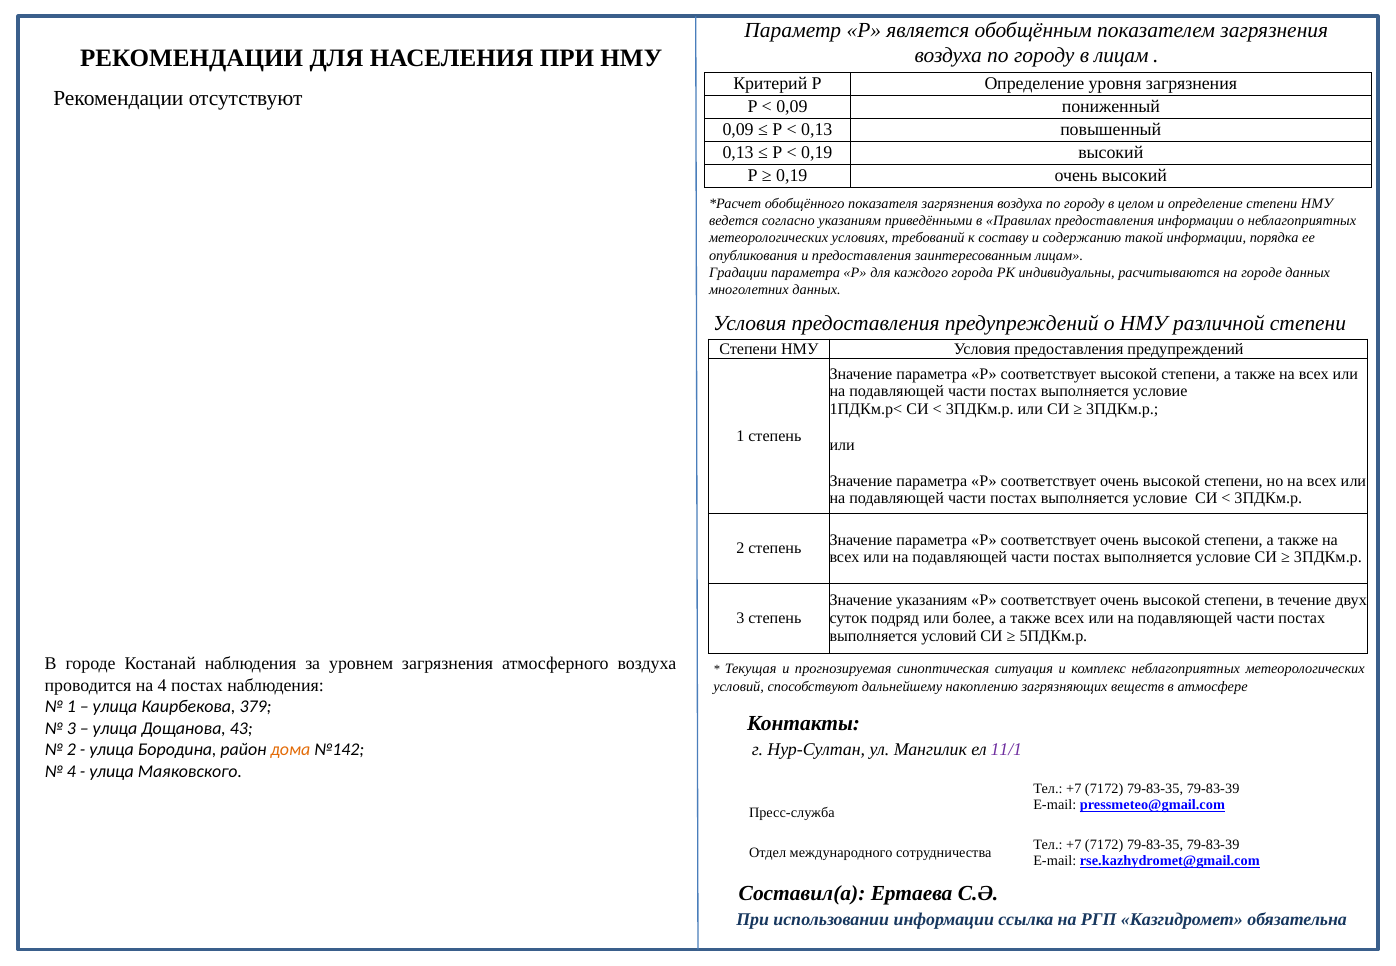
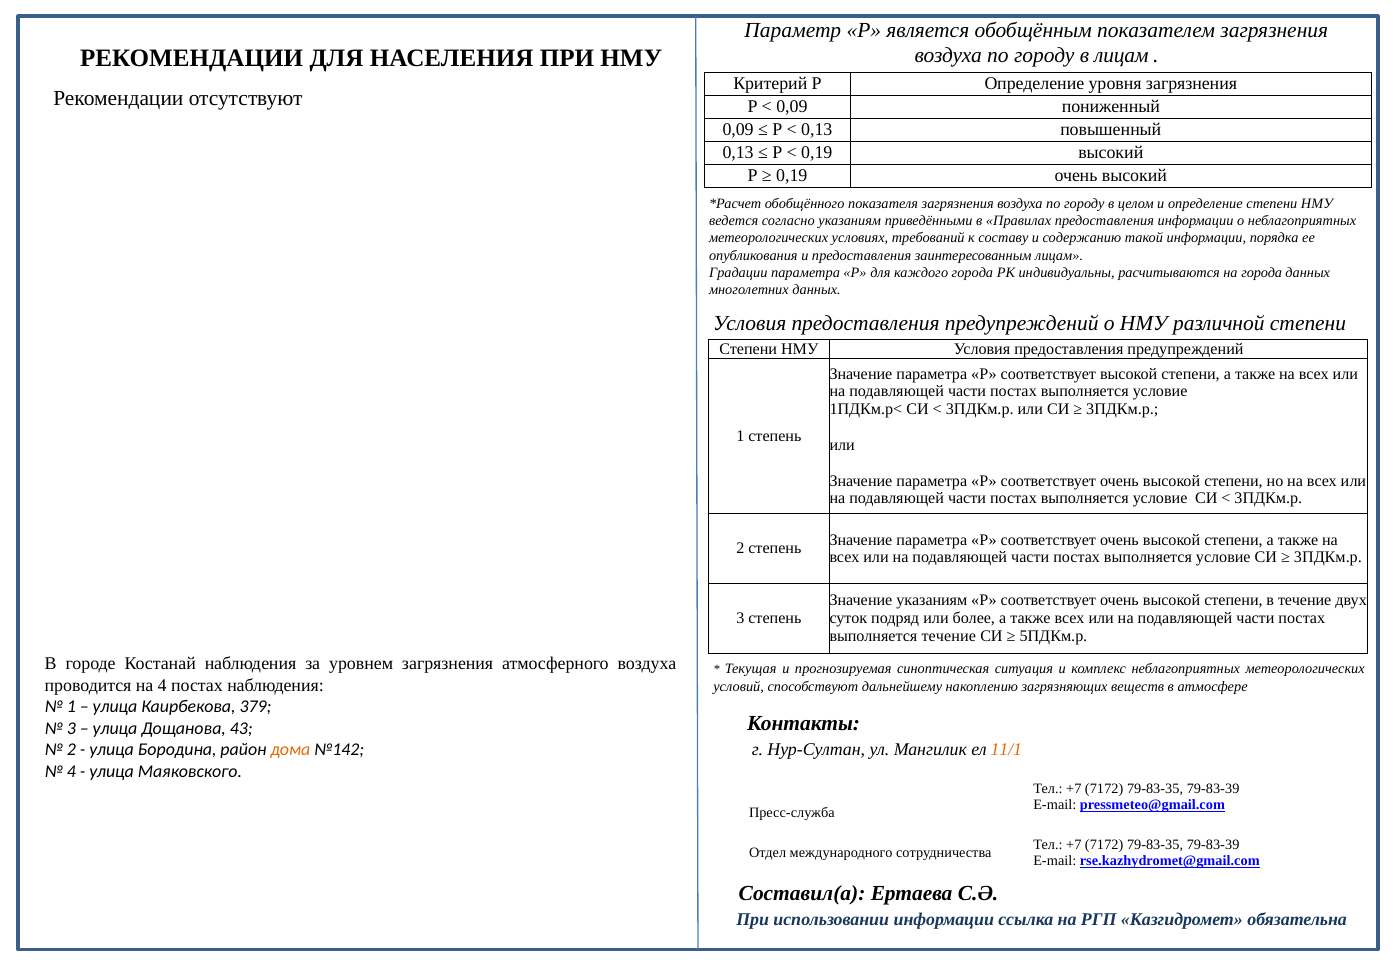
на городе: городе -> города
выполняется условий: условий -> течение
11/1 colour: purple -> orange
